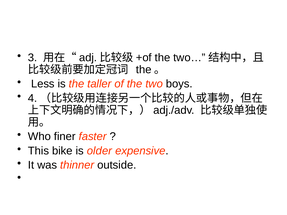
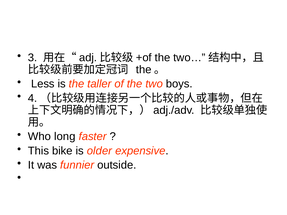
finer: finer -> long
thinner: thinner -> funnier
